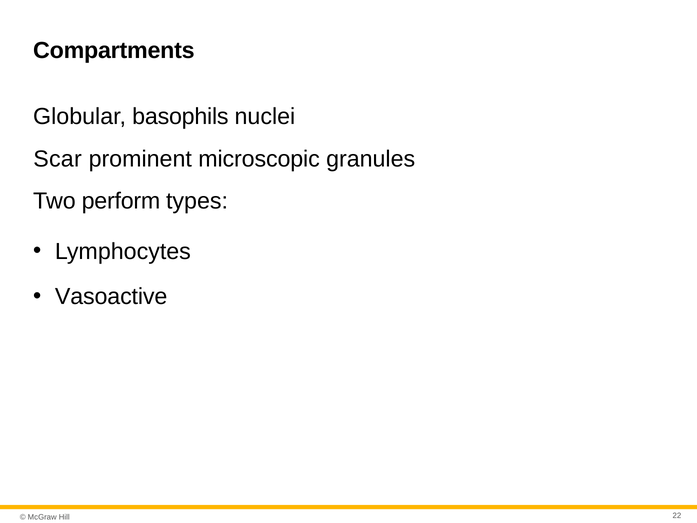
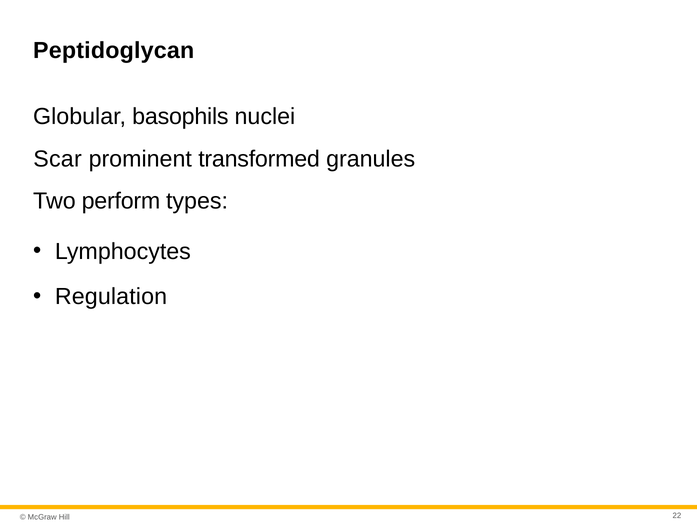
Compartments: Compartments -> Peptidoglycan
microscopic: microscopic -> transformed
Vasoactive: Vasoactive -> Regulation
